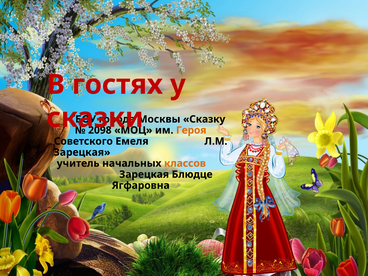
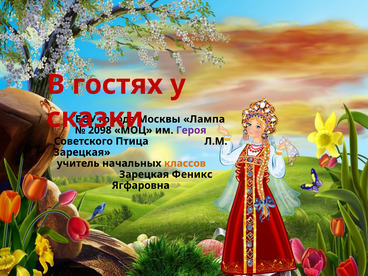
Сказку: Сказку -> Лампа
Героя colour: orange -> purple
Емеля: Емеля -> Птица
Блюдце: Блюдце -> Феникс
